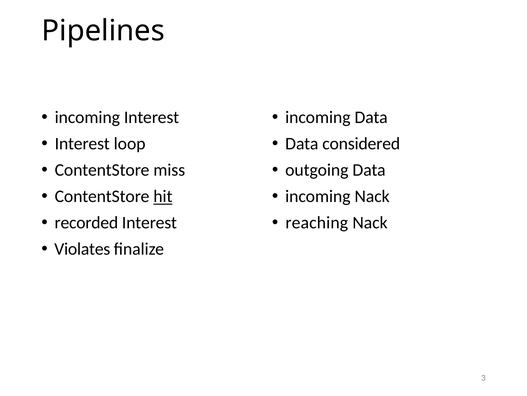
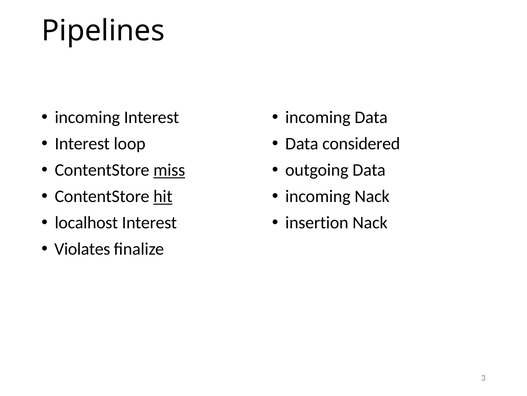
miss underline: none -> present
recorded: recorded -> localhost
reaching: reaching -> insertion
